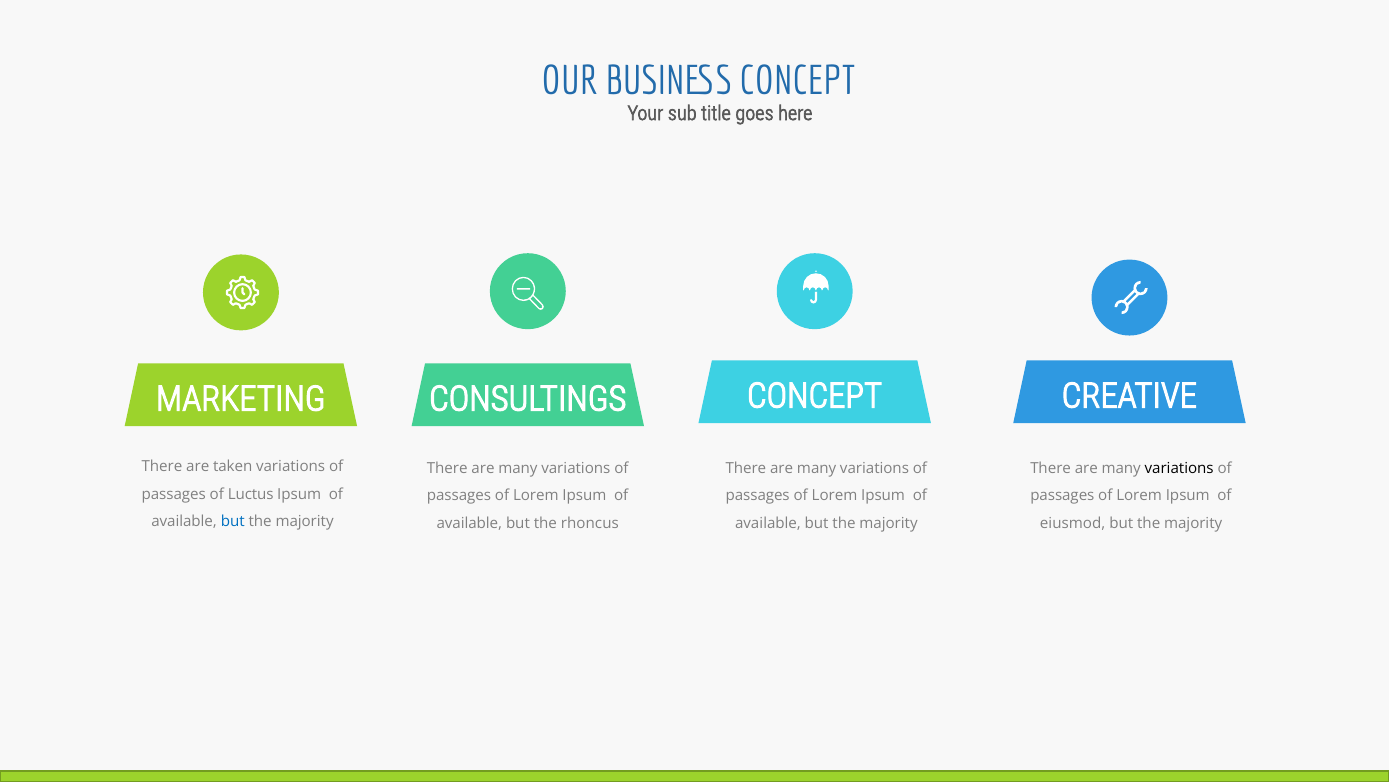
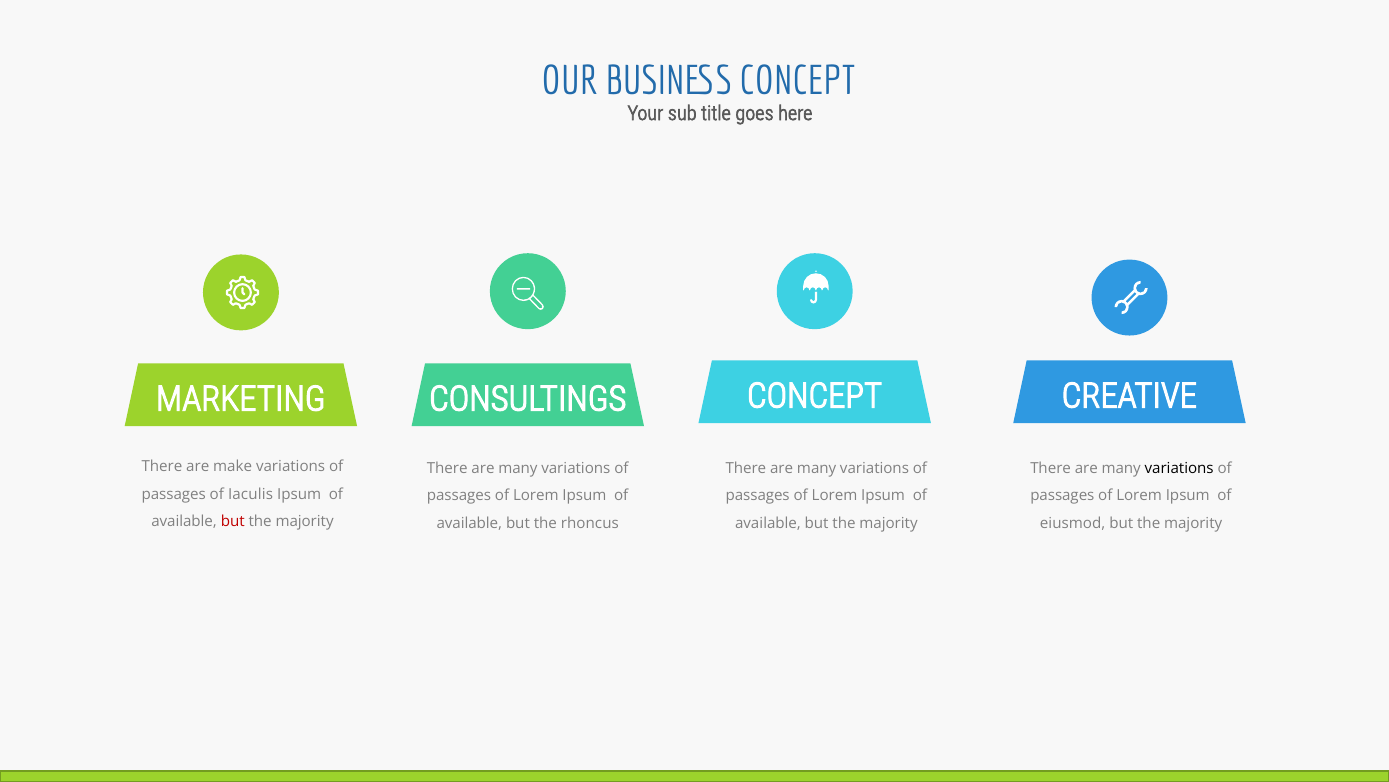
taken: taken -> make
Luctus: Luctus -> Iaculis
but at (233, 521) colour: blue -> red
